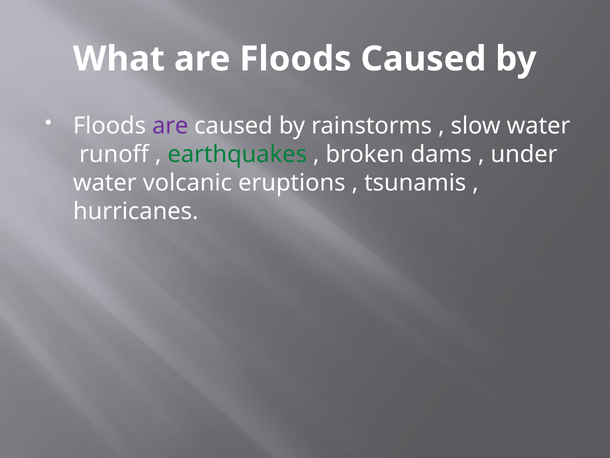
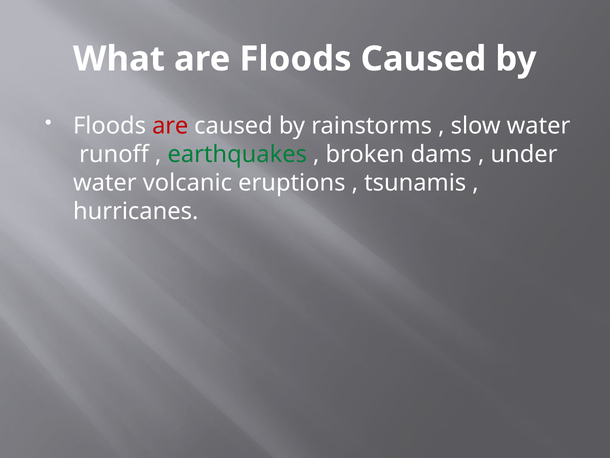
are at (170, 126) colour: purple -> red
